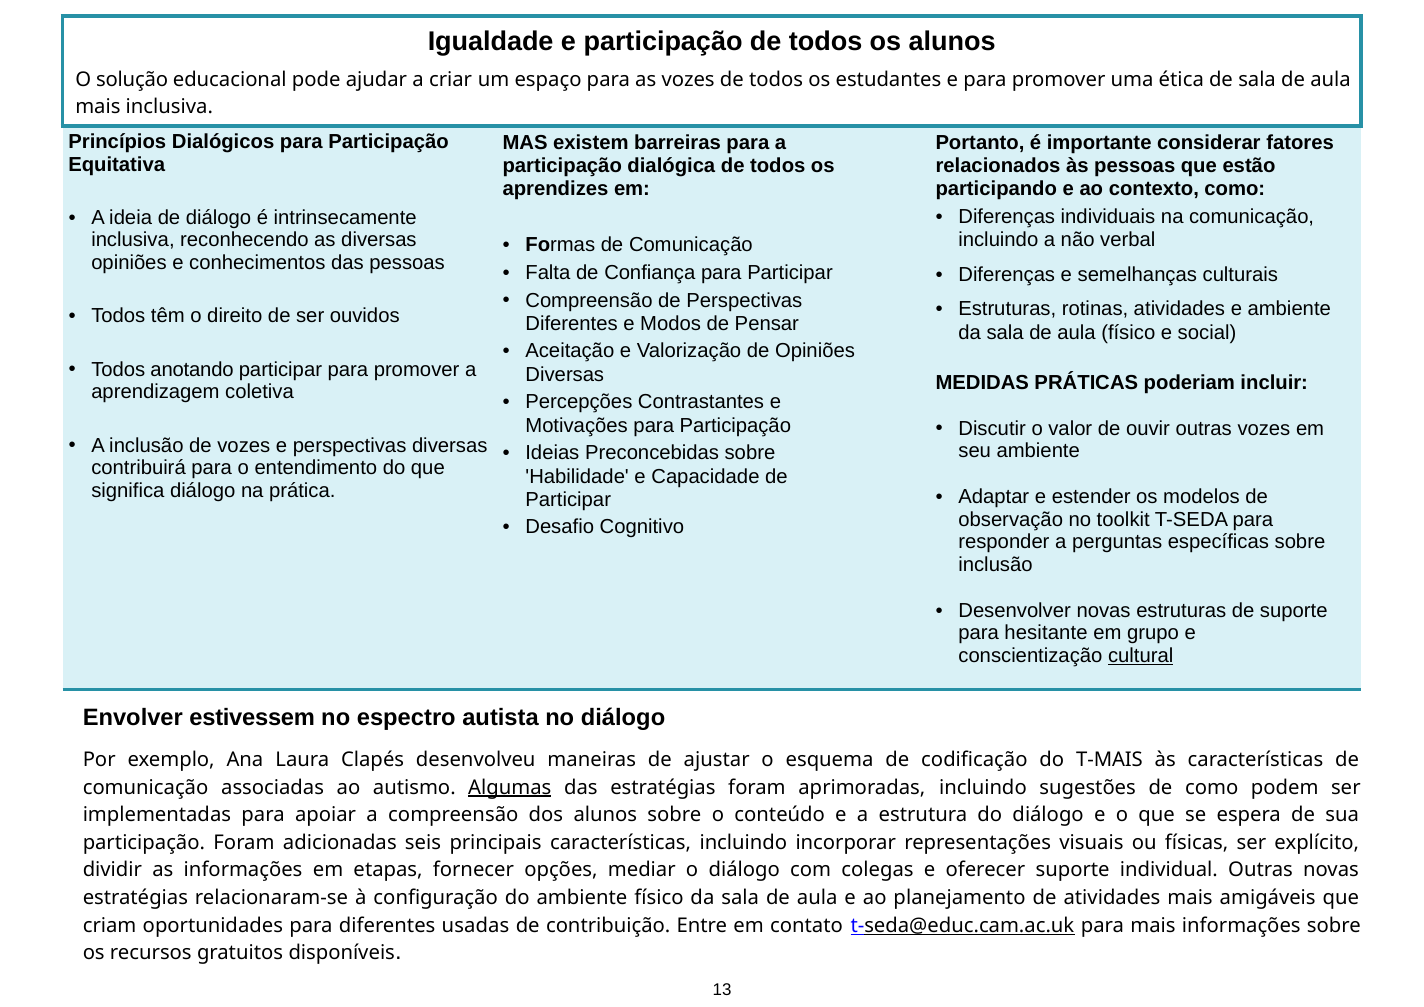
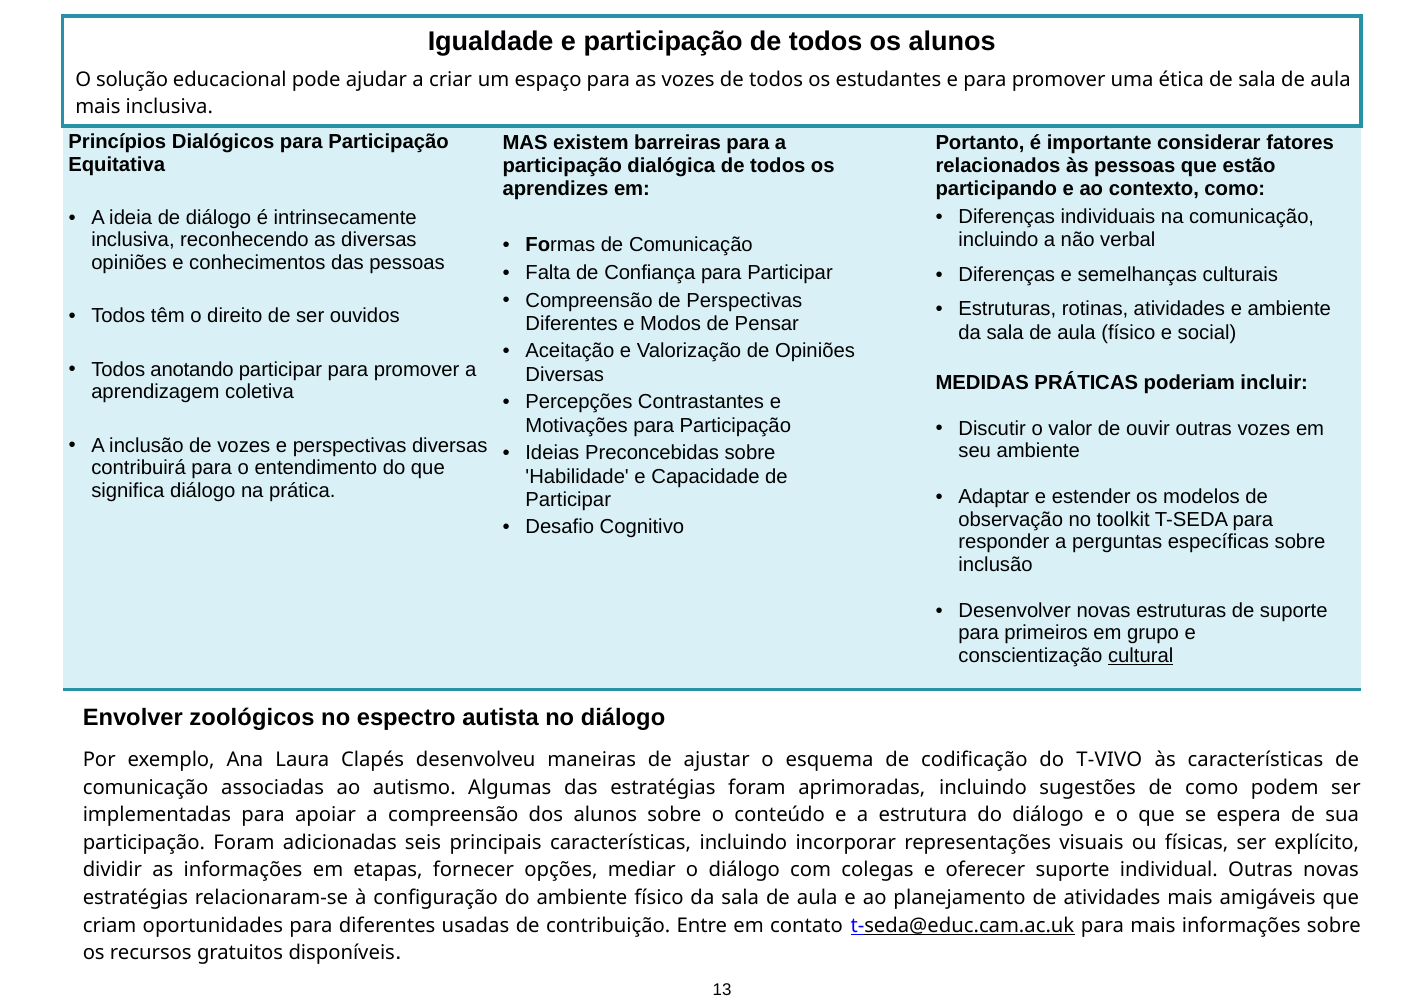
hesitante: hesitante -> primeiros
estivessem: estivessem -> zoológicos
T-MAIS: T-MAIS -> T-VIVO
Algumas underline: present -> none
